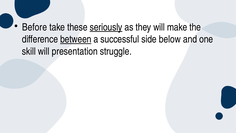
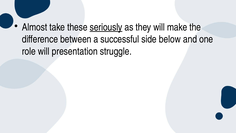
Before: Before -> Almost
between underline: present -> none
skill: skill -> role
